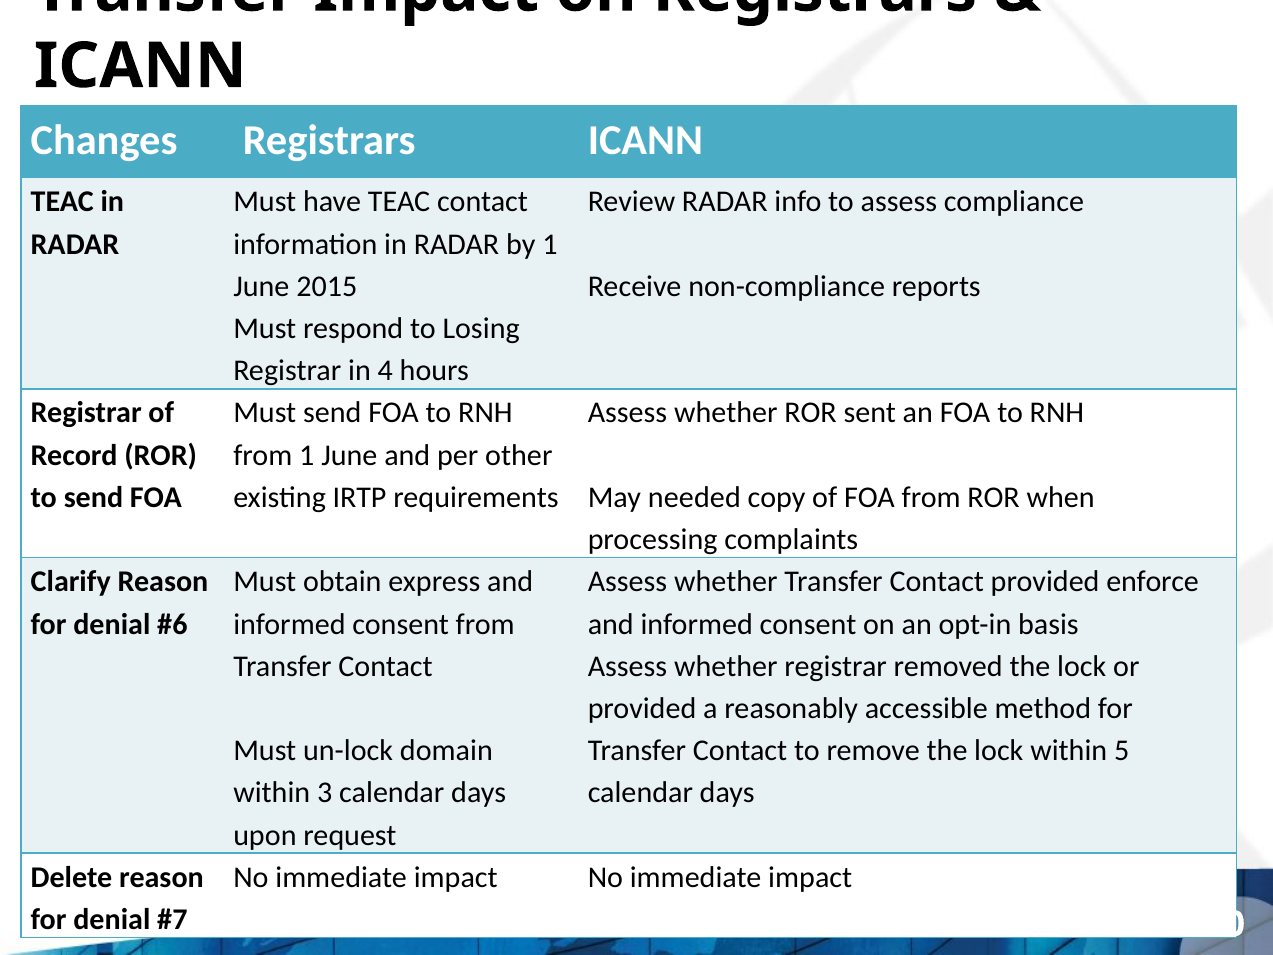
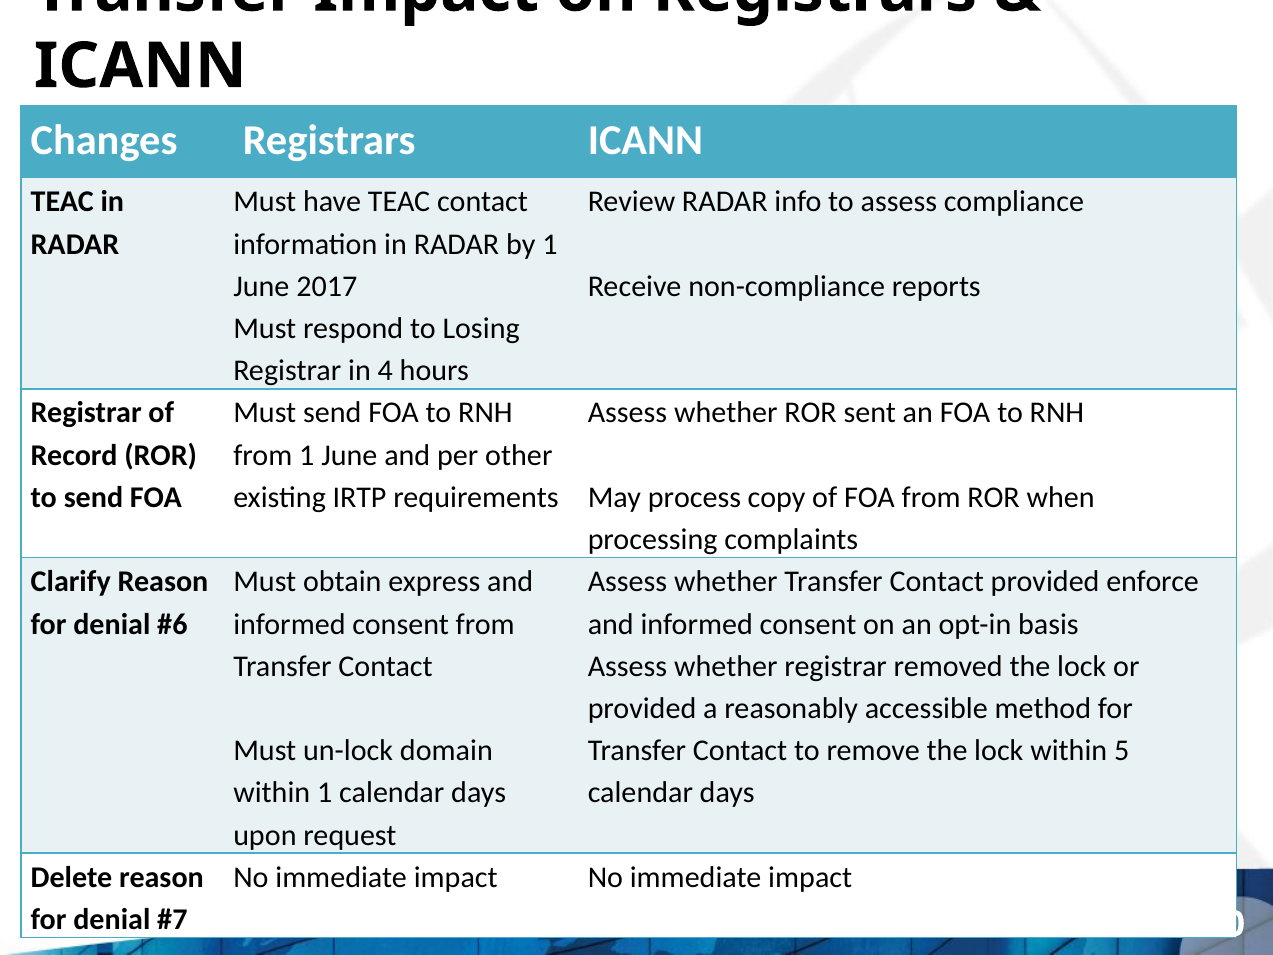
2015: 2015 -> 2017
needed: needed -> process
within 3: 3 -> 1
